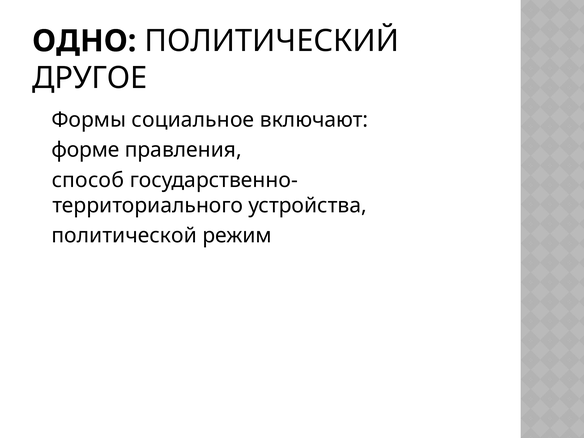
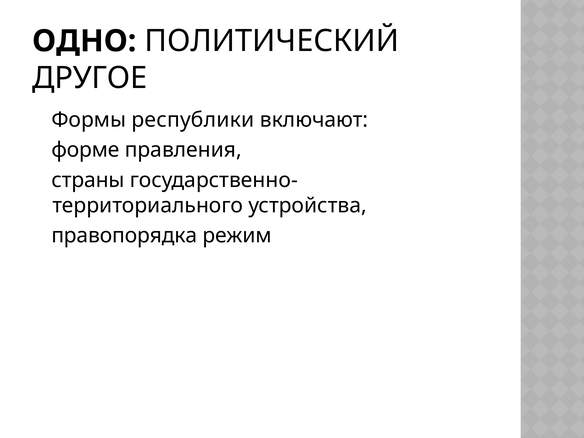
социальное: социальное -> республики
способ: способ -> страны
политической: политической -> правопорядка
